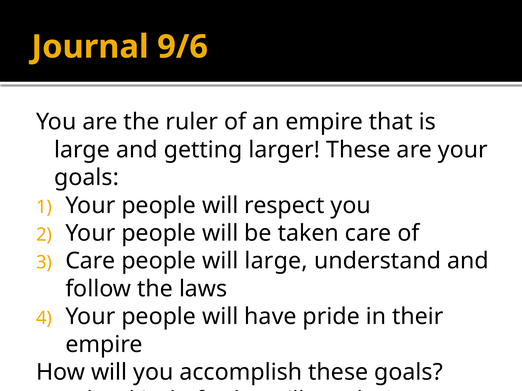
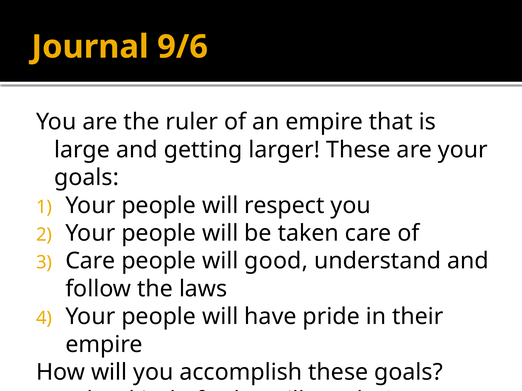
will large: large -> good
